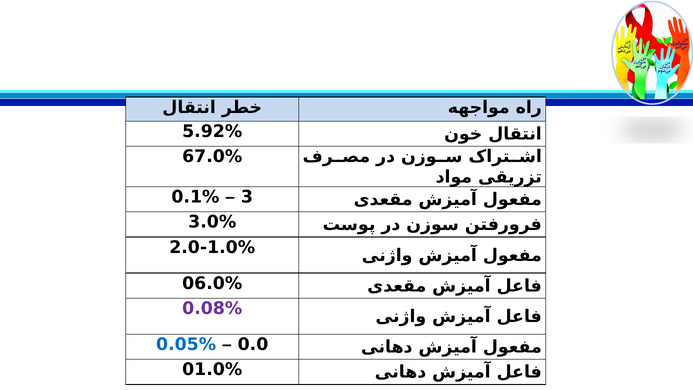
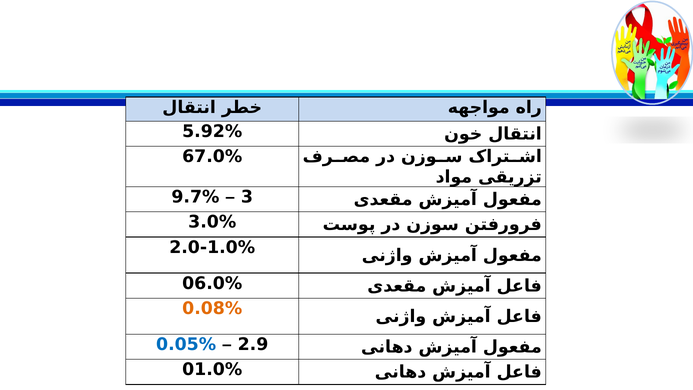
0.1%: 0.1% -> 9.7%
0.08% colour: purple -> orange
0.0: 0.0 -> 2.9
